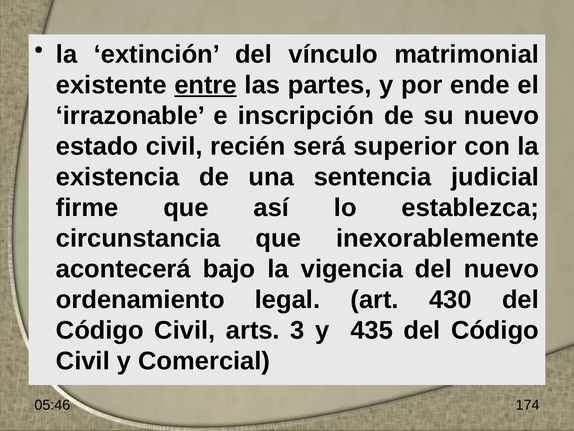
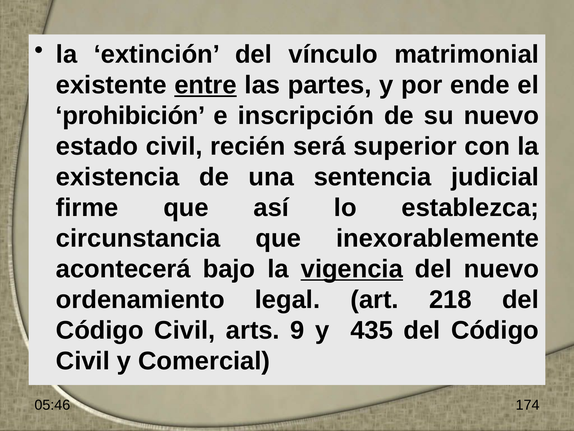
irrazonable: irrazonable -> prohibición
vigencia underline: none -> present
430: 430 -> 218
3: 3 -> 9
